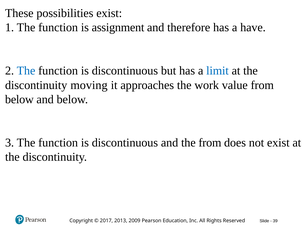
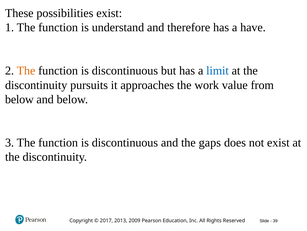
assignment: assignment -> understand
The at (26, 70) colour: blue -> orange
moving: moving -> pursuits
the from: from -> gaps
